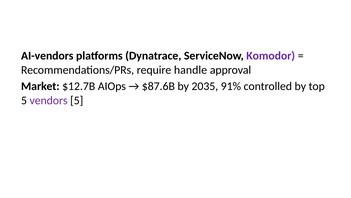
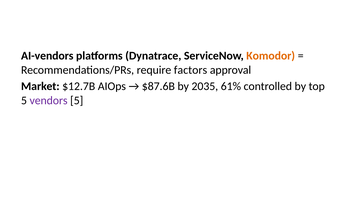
Komodor colour: purple -> orange
handle: handle -> factors
91%: 91% -> 61%
